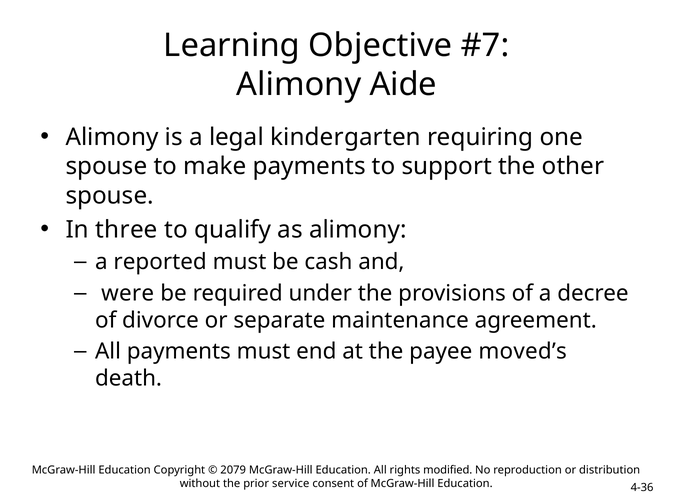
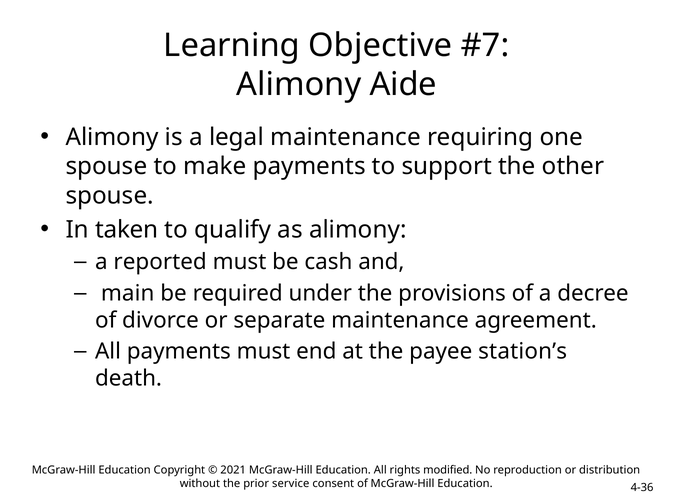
legal kindergarten: kindergarten -> maintenance
three: three -> taken
were: were -> main
moved’s: moved’s -> station’s
2079: 2079 -> 2021
